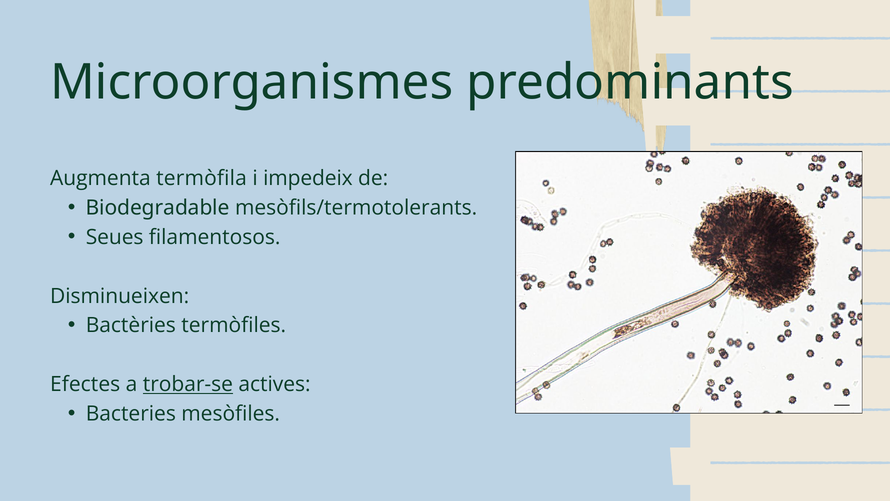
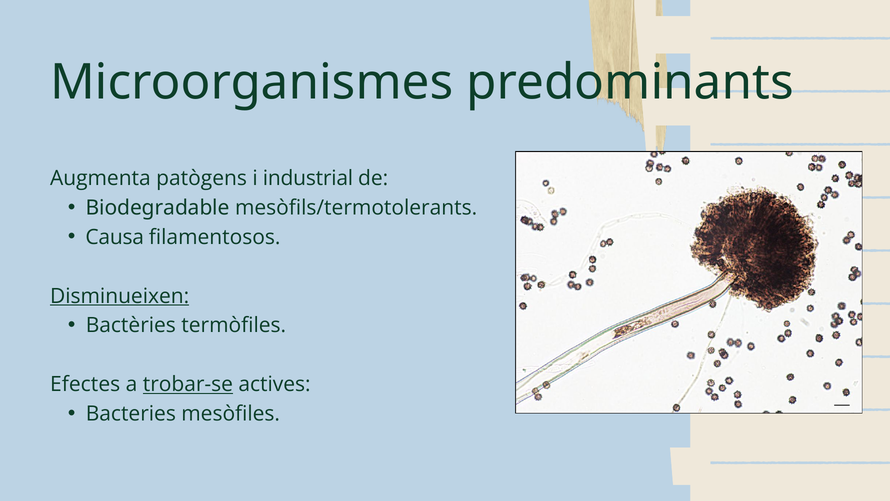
termòfila: termòfila -> patògens
impedeix: impedeix -> industrial
Seues: Seues -> Causa
Disminueixen underline: none -> present
